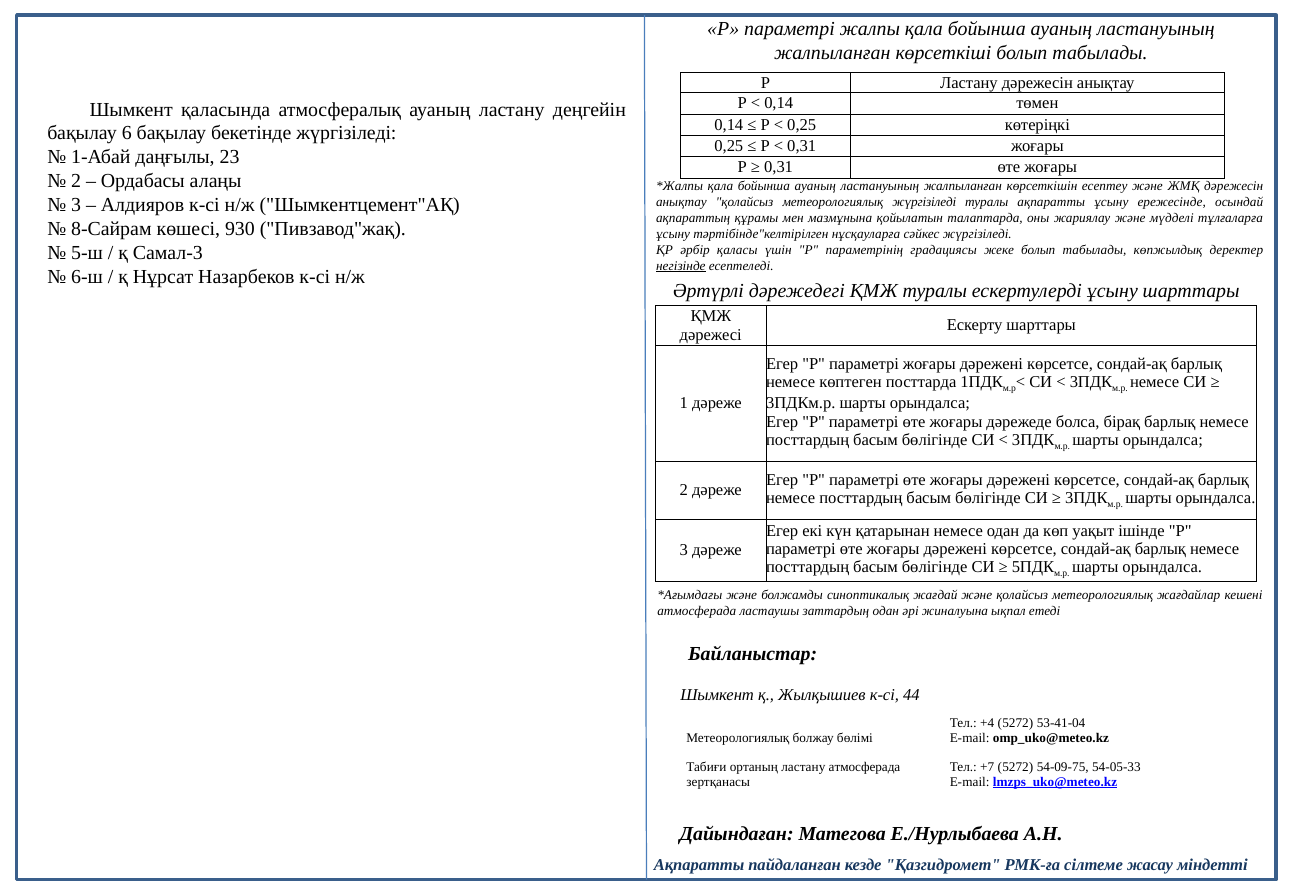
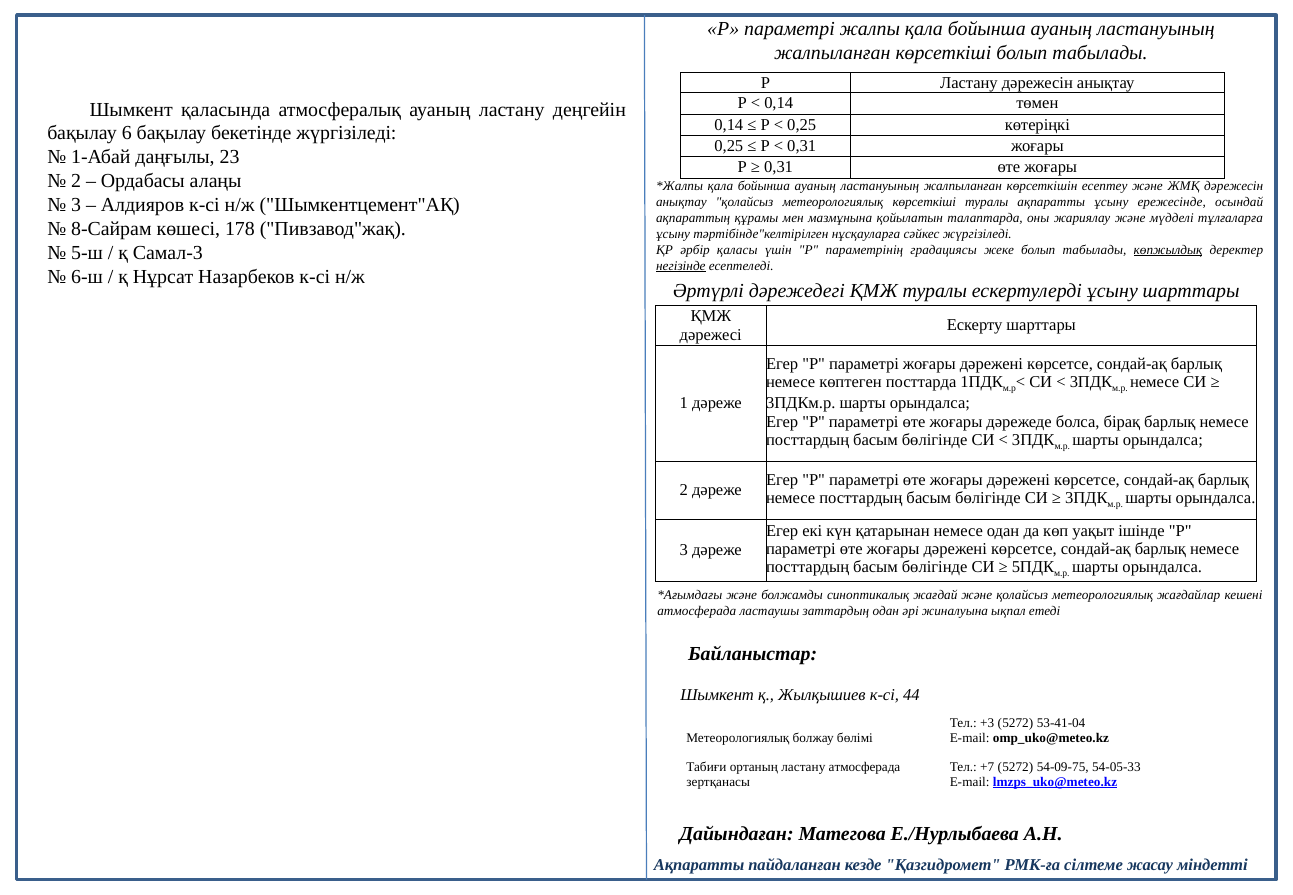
метеорологиялық жүргізіледі: жүргізіледі -> көрсеткіші
930: 930 -> 178
көпжылдық underline: none -> present
+4: +4 -> +3
